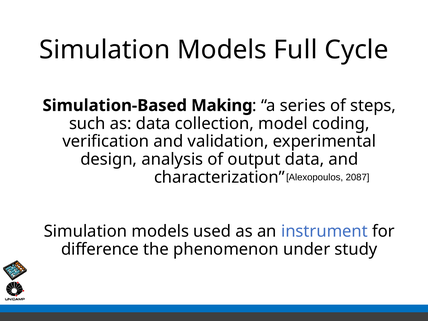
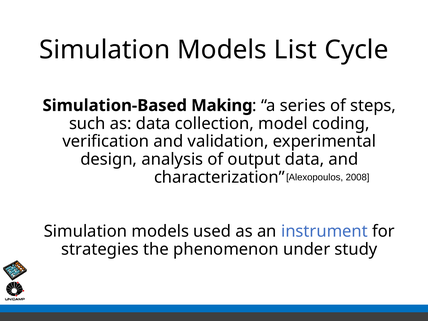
Full: Full -> List
2087: 2087 -> 2008
difference: difference -> strategies
